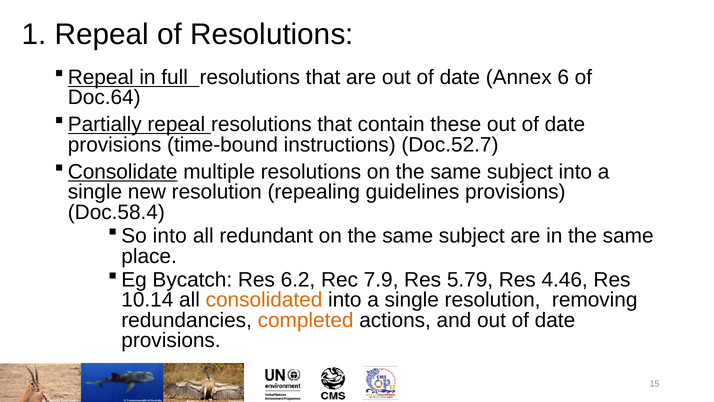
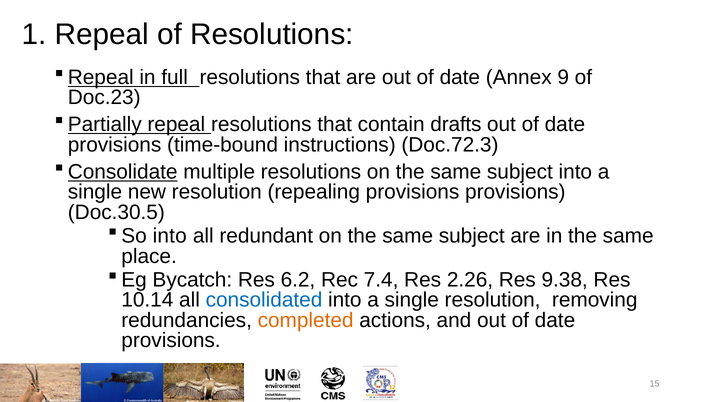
6: 6 -> 9
Doc.64: Doc.64 -> Doc.23
these: these -> drafts
Doc.52.7: Doc.52.7 -> Doc.72.3
repealing guidelines: guidelines -> provisions
Doc.58.4: Doc.58.4 -> Doc.30.5
7.9: 7.9 -> 7.4
5.79: 5.79 -> 2.26
4.46: 4.46 -> 9.38
consolidated colour: orange -> blue
